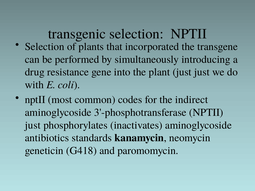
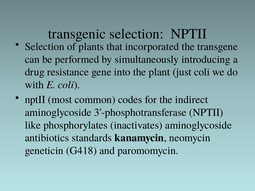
just just: just -> coli
just at (33, 125): just -> like
